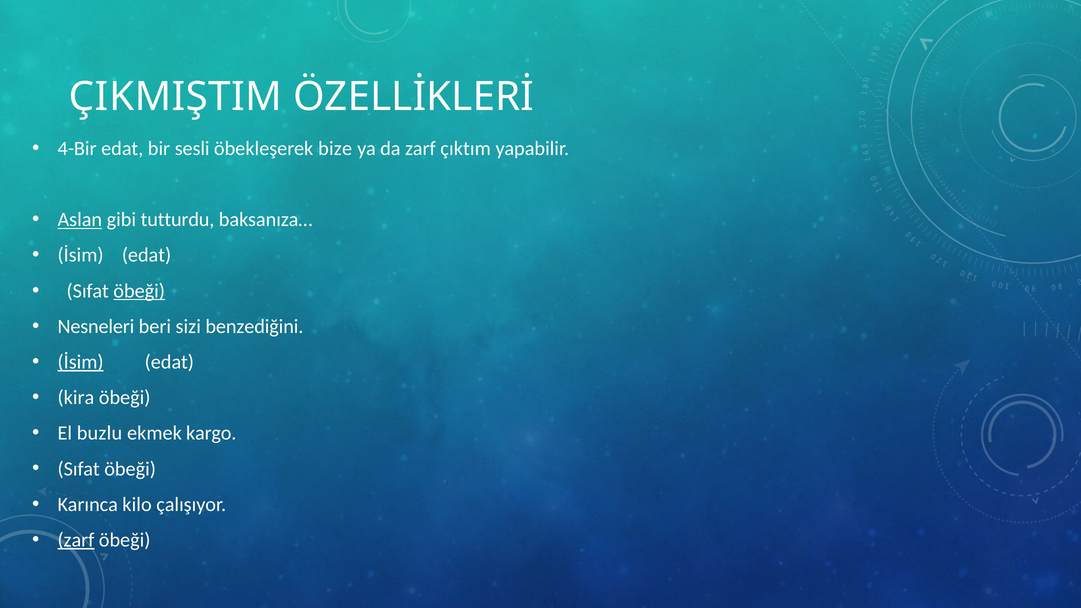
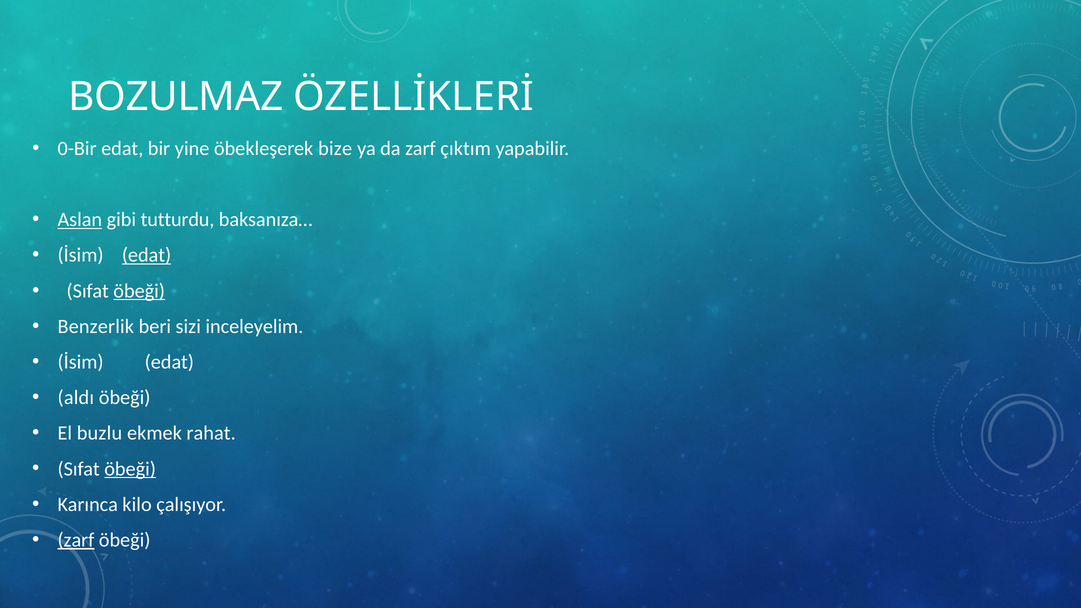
ÇIKMIŞTIM: ÇIKMIŞTIM -> BOZULMAZ
4-Bir: 4-Bir -> 0-Bir
sesli: sesli -> yine
edat at (147, 255) underline: none -> present
Nesneleri: Nesneleri -> Benzerlik
benzediğini: benzediğini -> inceleyelim
İsim at (81, 362) underline: present -> none
kira: kira -> aldı
kargo: kargo -> rahat
öbeği at (130, 469) underline: none -> present
